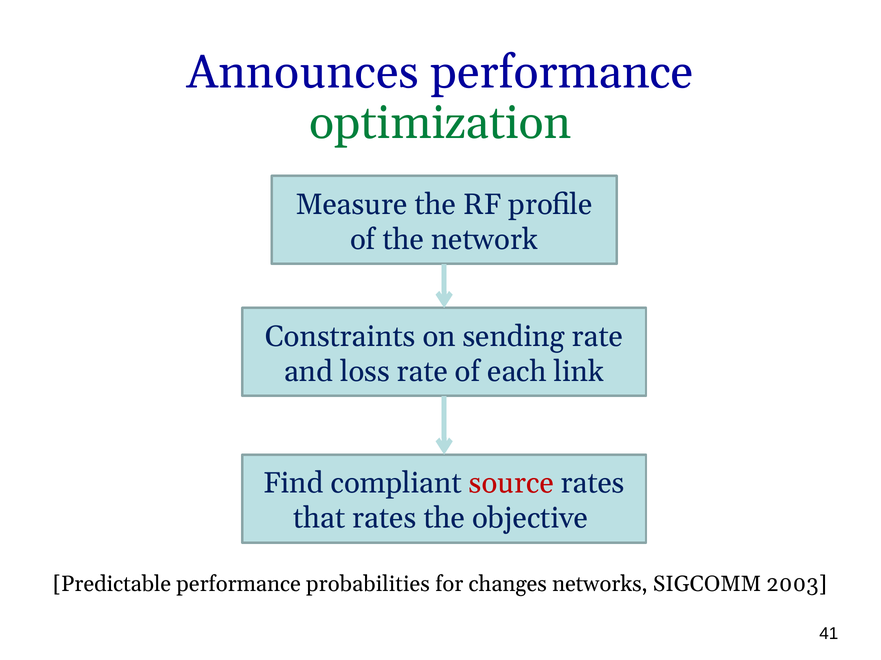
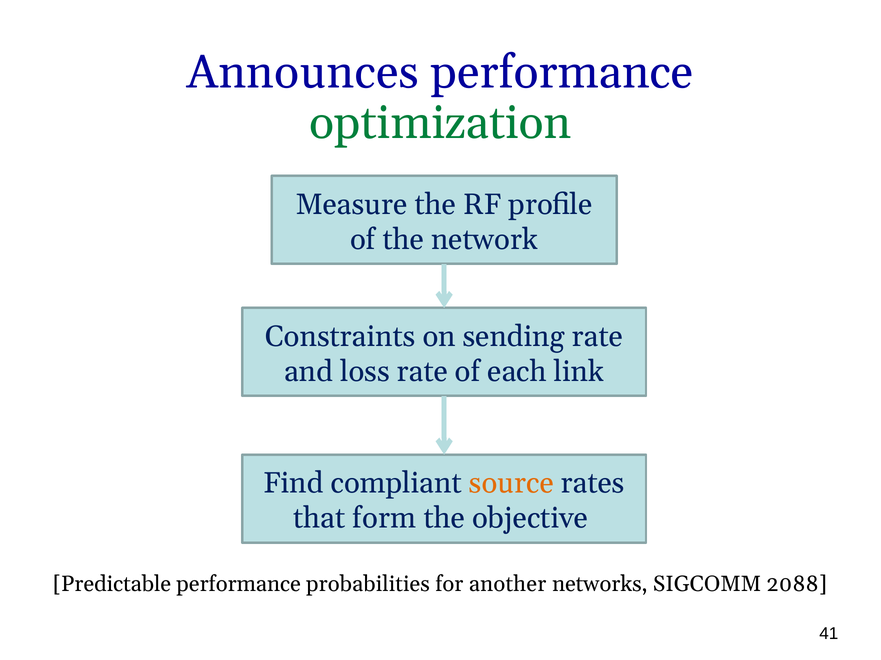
source colour: red -> orange
that rates: rates -> form
changes: changes -> another
2003: 2003 -> 2088
